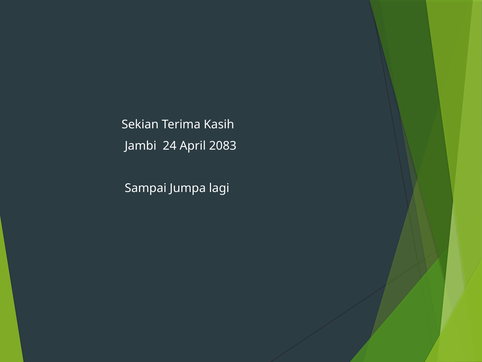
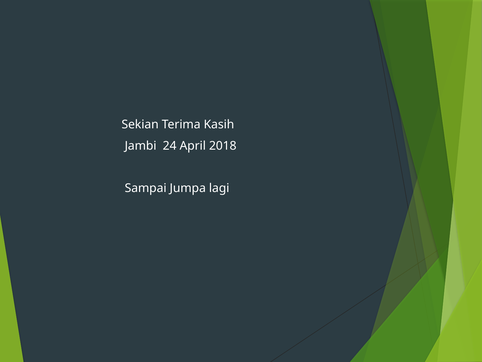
2083: 2083 -> 2018
